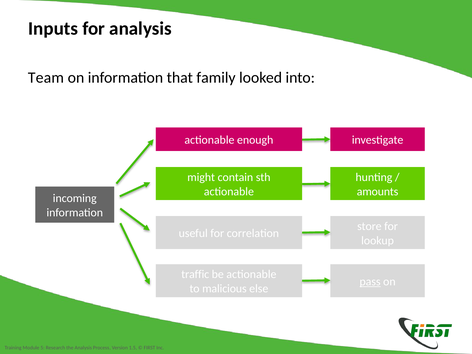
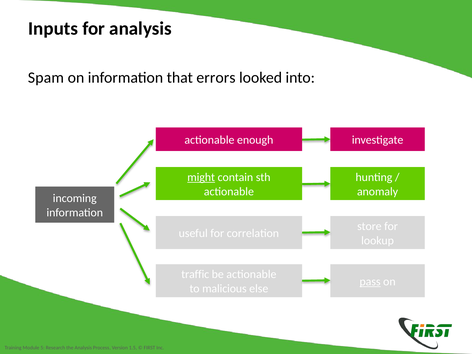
Team: Team -> Spam
family: family -> errors
might underline: none -> present
amounts: amounts -> anomaly
